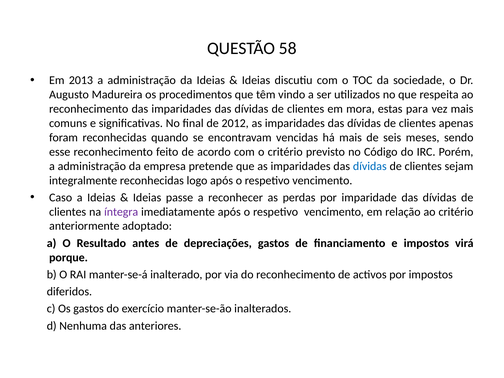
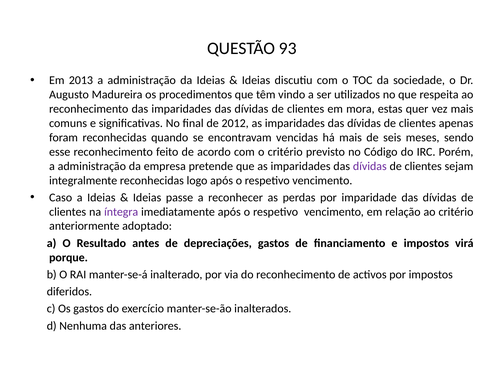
58: 58 -> 93
para: para -> quer
dívidas at (370, 166) colour: blue -> purple
